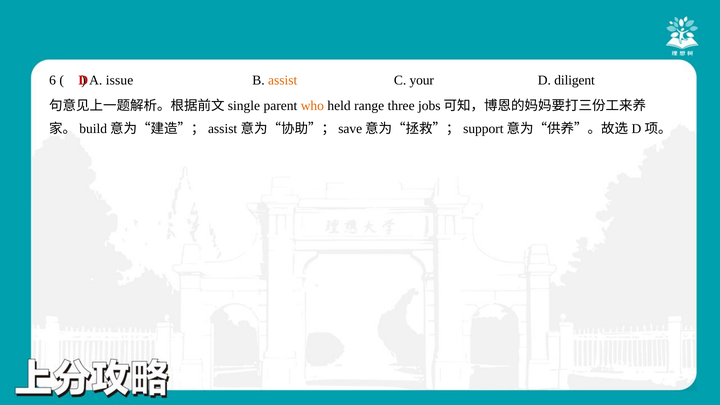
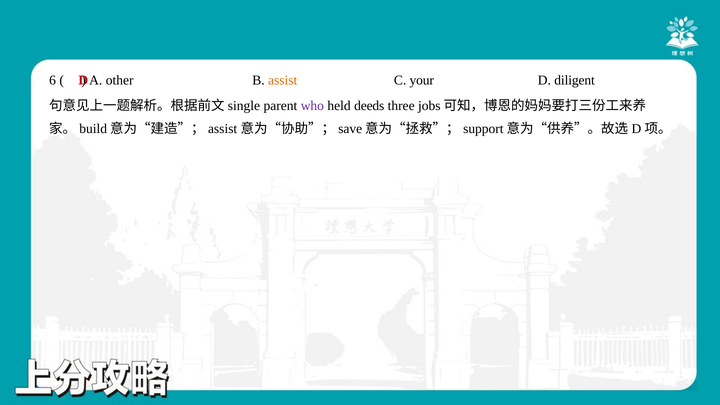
issue: issue -> other
who colour: orange -> purple
range: range -> deeds
